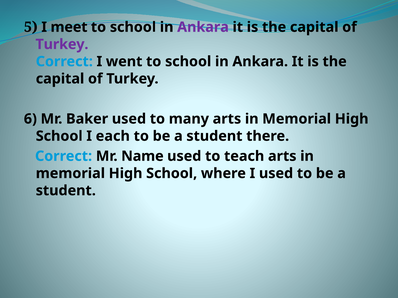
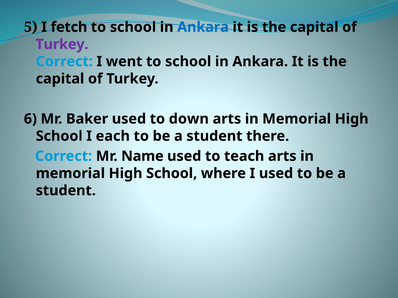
meet: meet -> fetch
Ankara at (203, 27) colour: purple -> blue
many: many -> down
